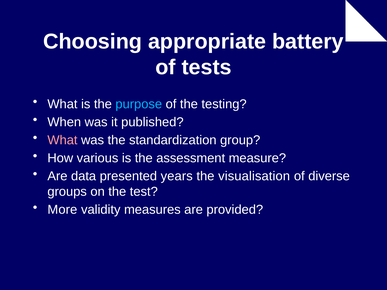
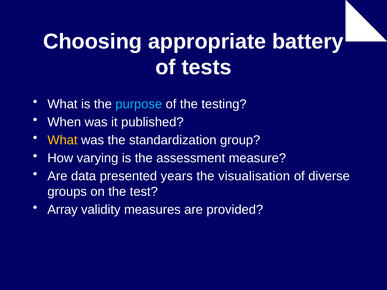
What at (62, 140) colour: pink -> yellow
various: various -> varying
More: More -> Array
